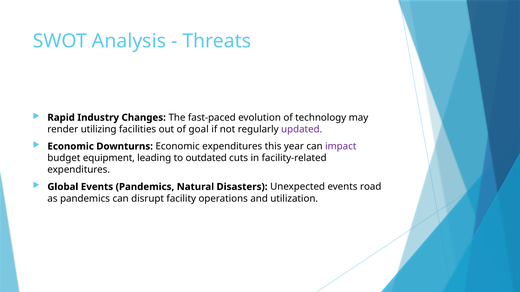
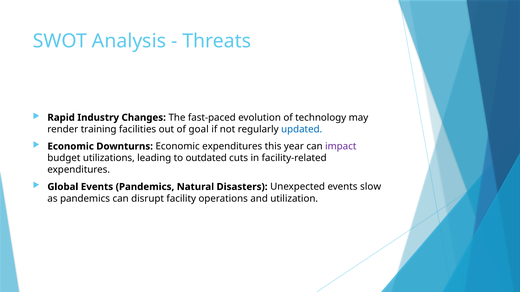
utilizing: utilizing -> training
updated colour: purple -> blue
equipment: equipment -> utilizations
road: road -> slow
